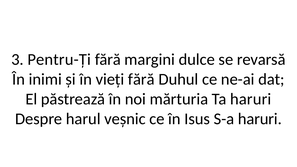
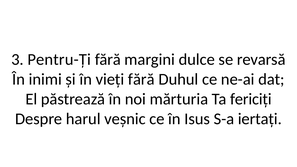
Ta haruri: haruri -> fericiți
S-a haruri: haruri -> iertați
